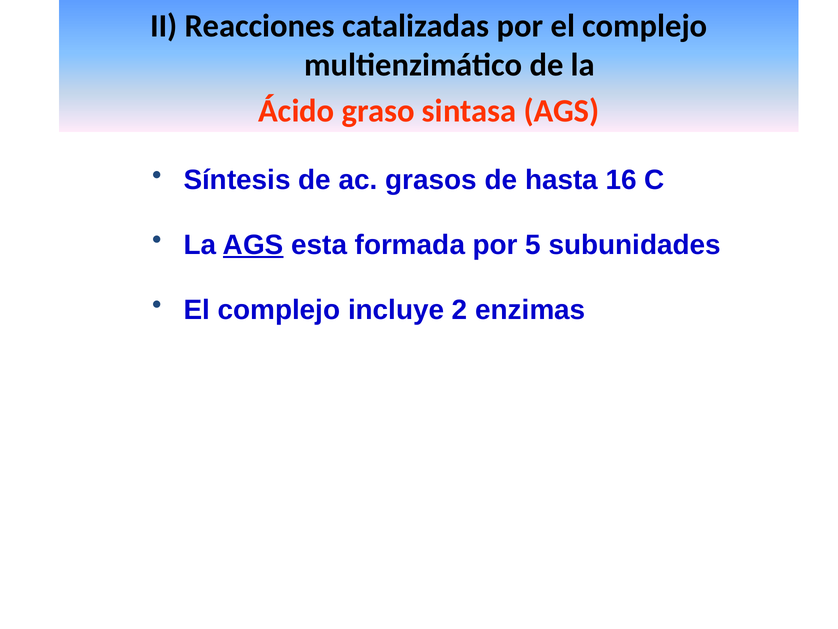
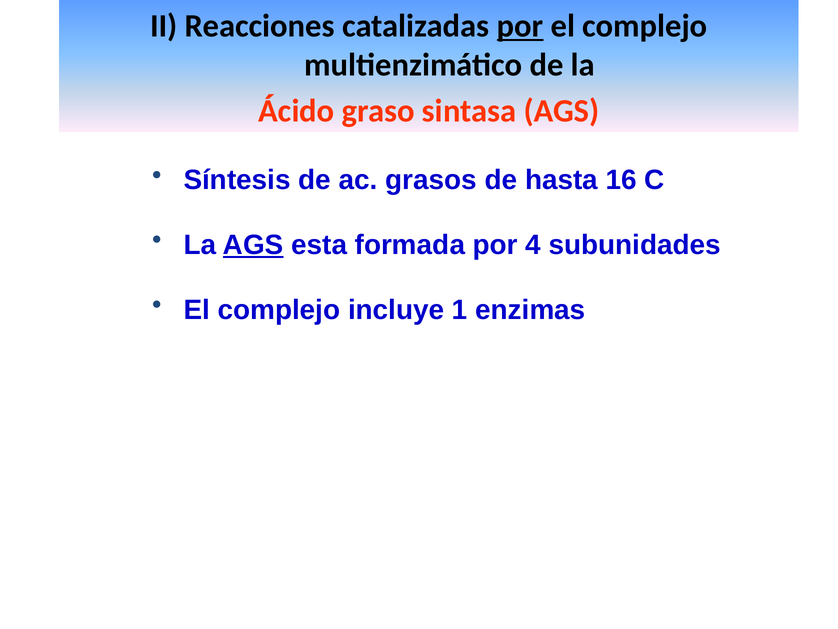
por at (520, 26) underline: none -> present
5: 5 -> 4
2: 2 -> 1
